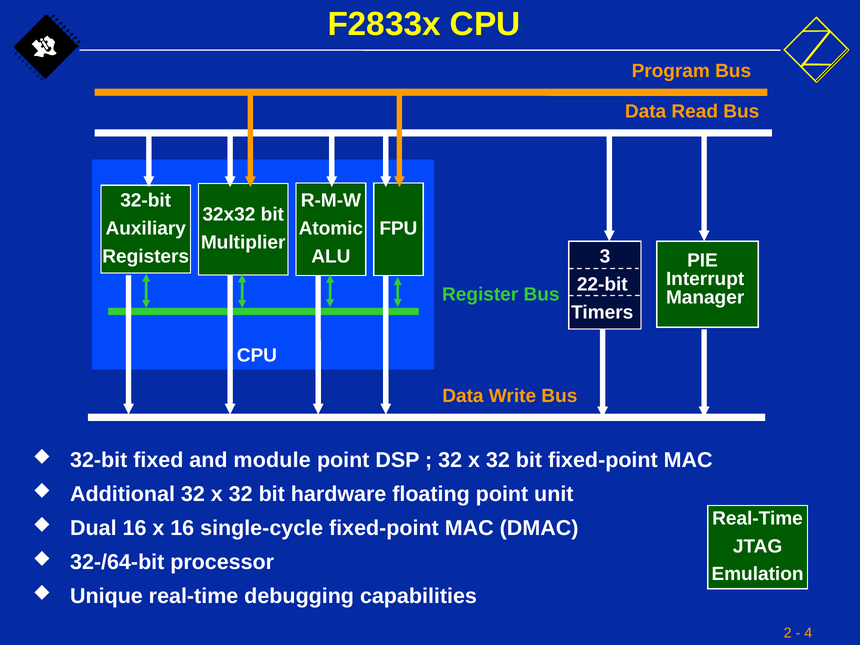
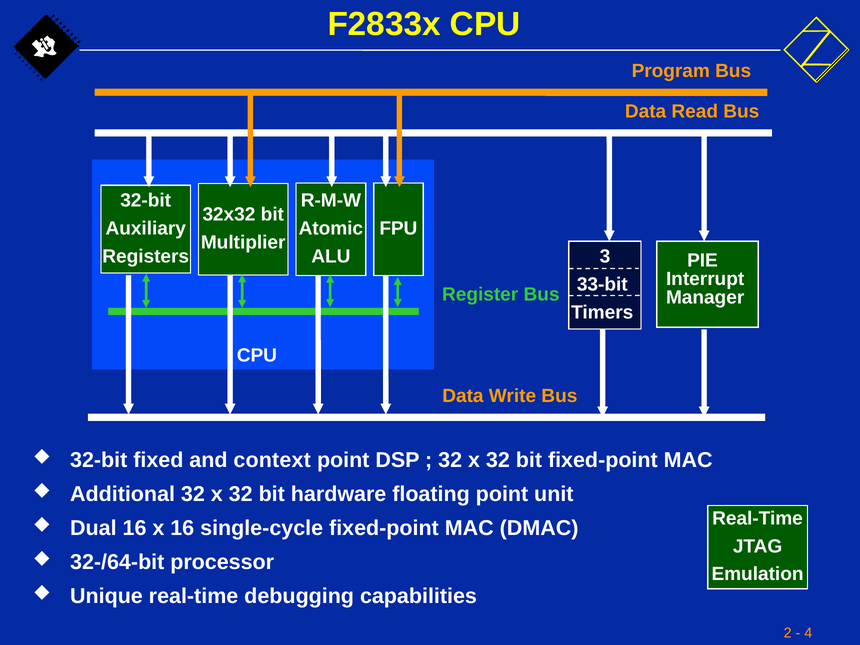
22-bit: 22-bit -> 33-bit
module: module -> context
